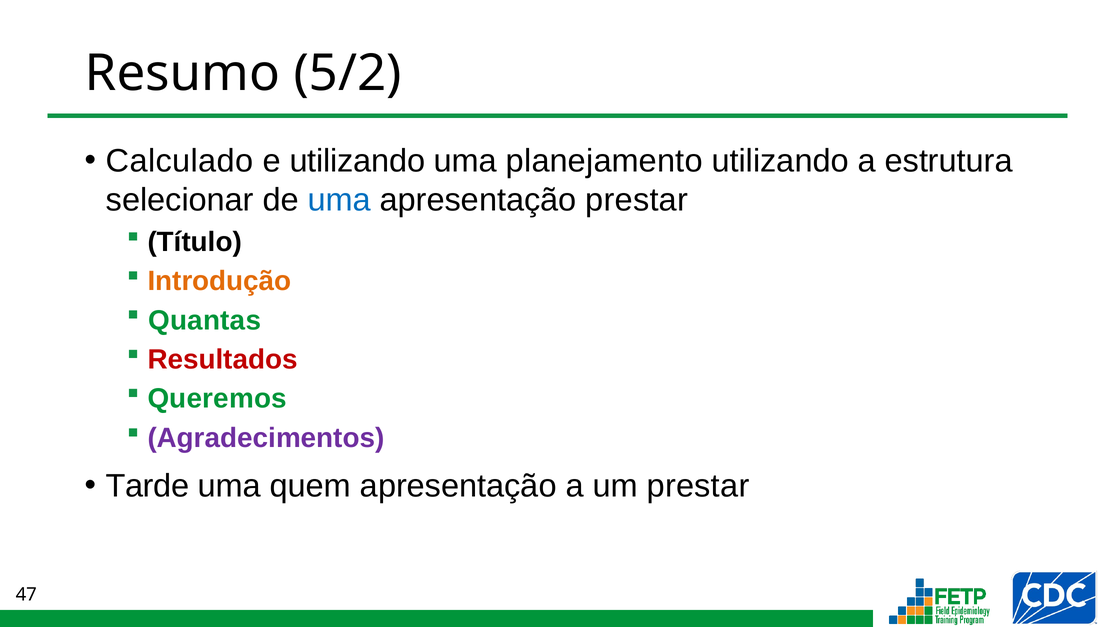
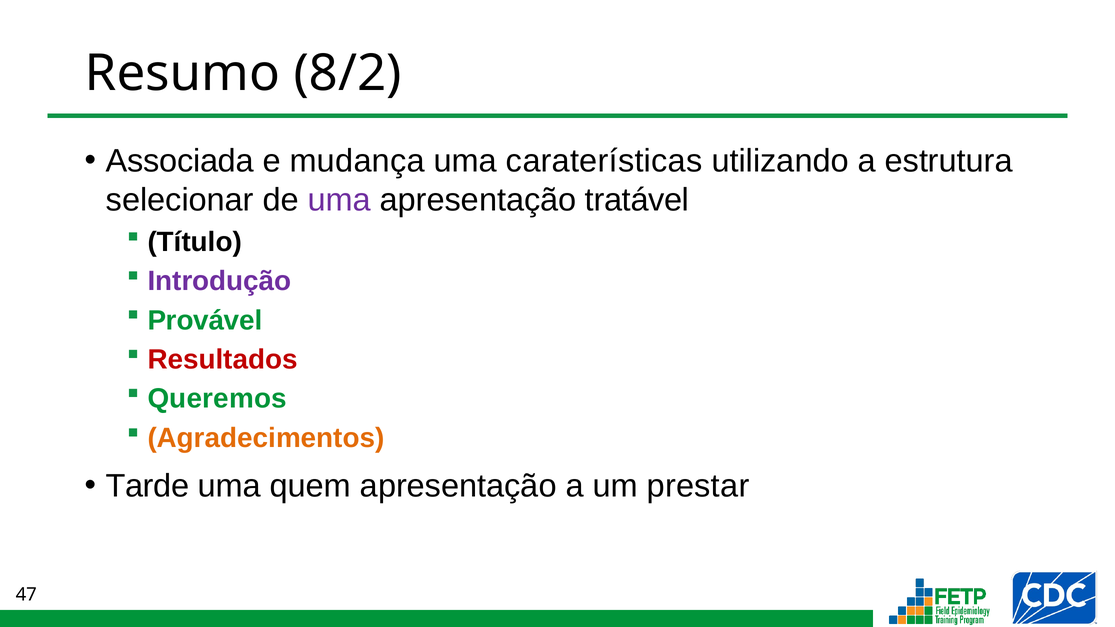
5/2: 5/2 -> 8/2
Calculado: Calculado -> Associada
e utilizando: utilizando -> mudança
planejamento: planejamento -> caraterísticas
uma at (339, 200) colour: blue -> purple
apresentação prestar: prestar -> tratável
Introdução colour: orange -> purple
Quantas: Quantas -> Provável
Agradecimentos colour: purple -> orange
